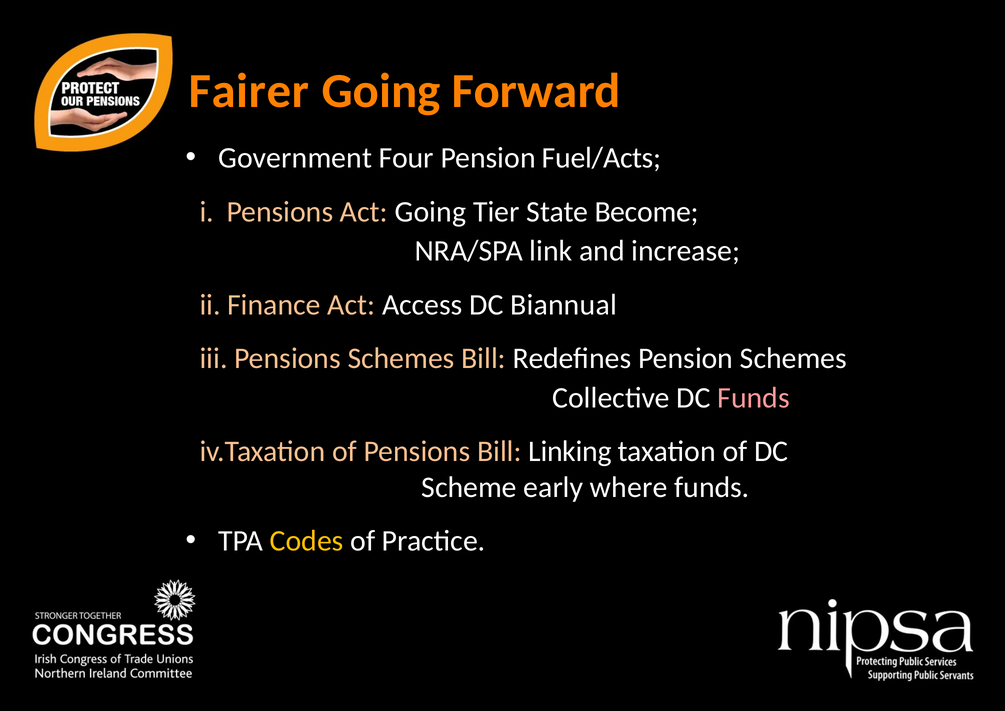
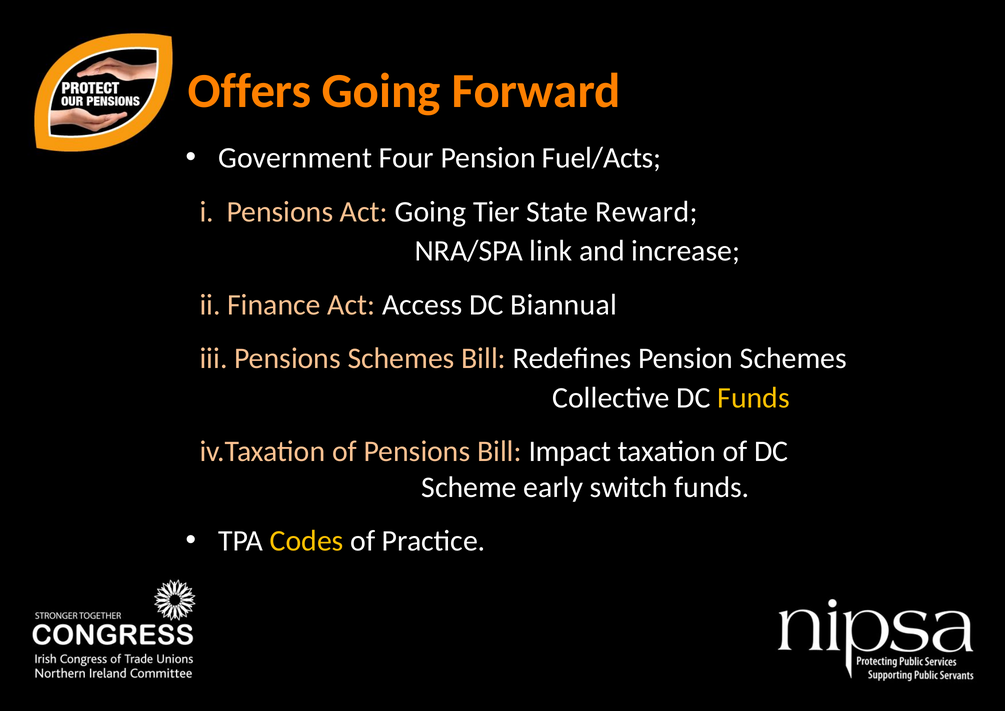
Fairer: Fairer -> Offers
Become: Become -> Reward
Funds at (754, 398) colour: pink -> yellow
Linking: Linking -> Impact
where: where -> switch
